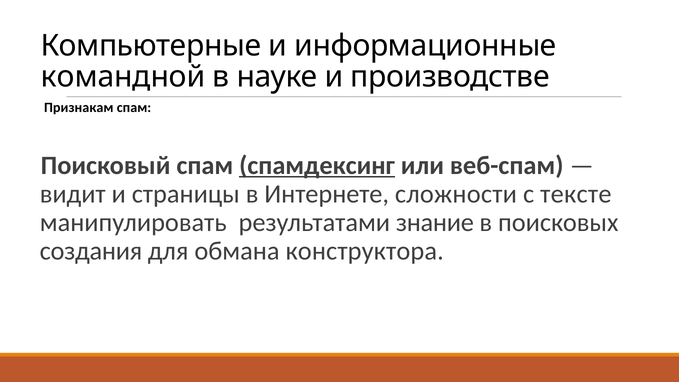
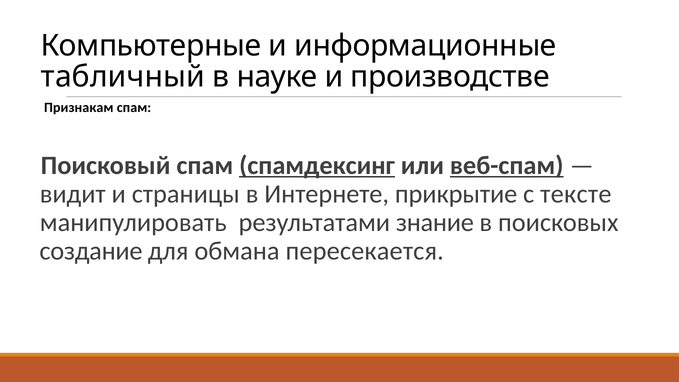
командной: командной -> табличный
веб-спам underline: none -> present
сложности: сложности -> прикрытие
создания: создания -> создание
конструктора: конструктора -> пересекается
